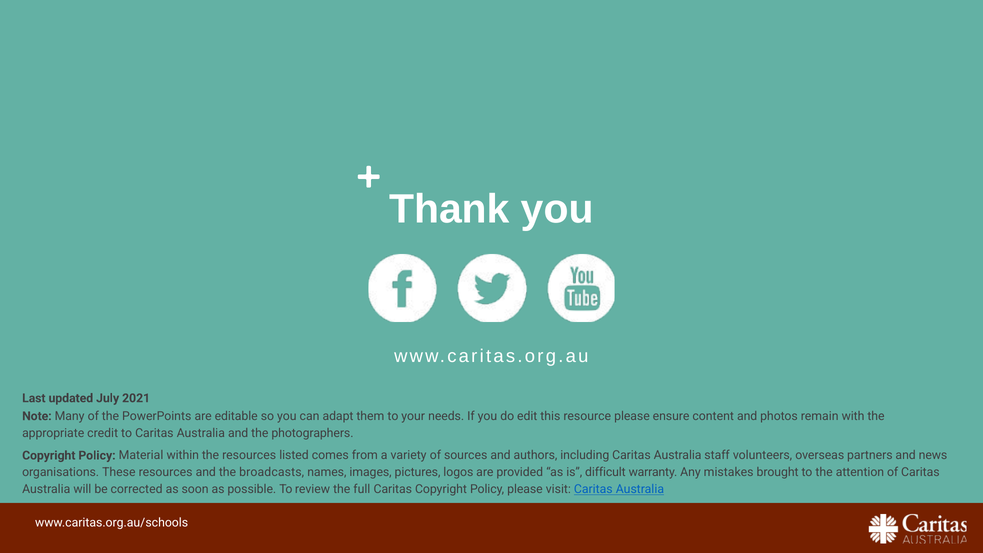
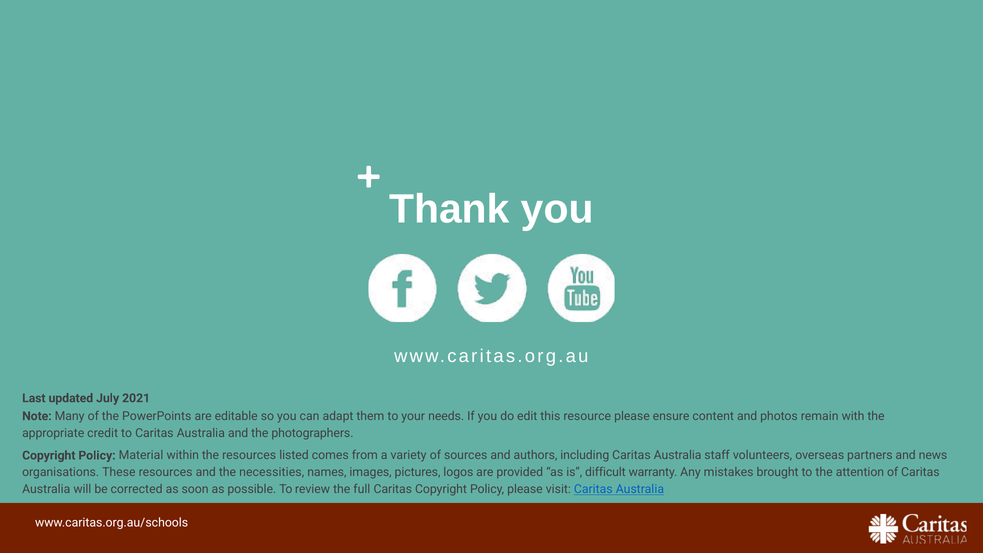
broadcasts: broadcasts -> necessities
